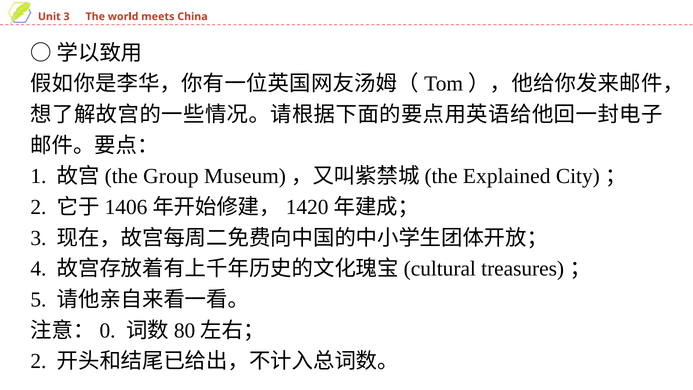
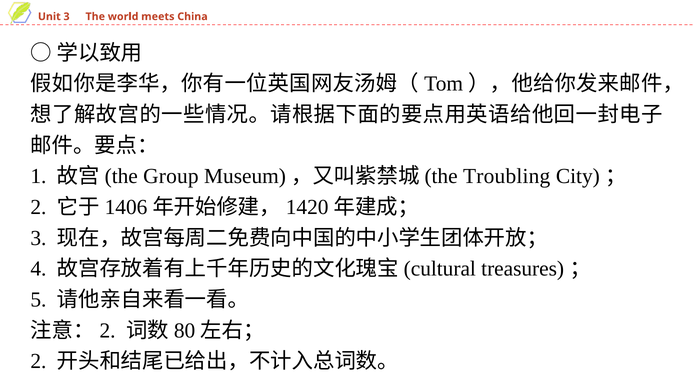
Explained: Explained -> Troubling
0 at (108, 330): 0 -> 2
